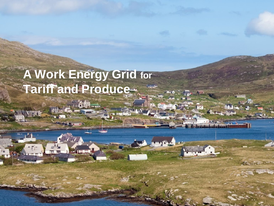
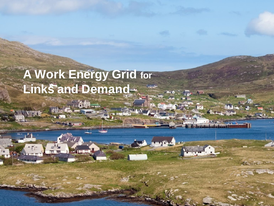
Tariff: Tariff -> Links
Produce: Produce -> Demand
